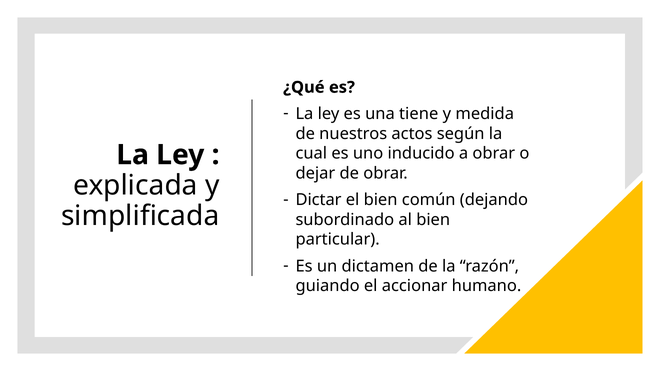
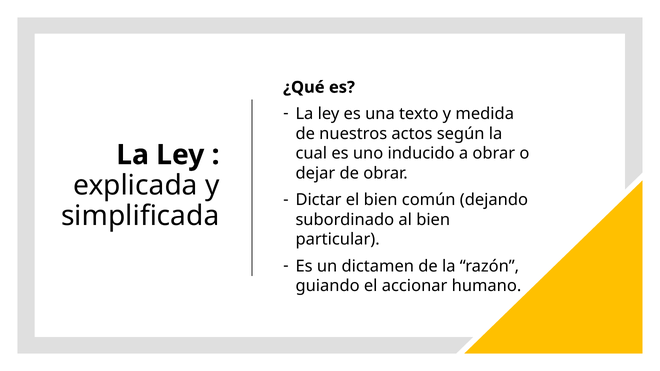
tiene: tiene -> texto
